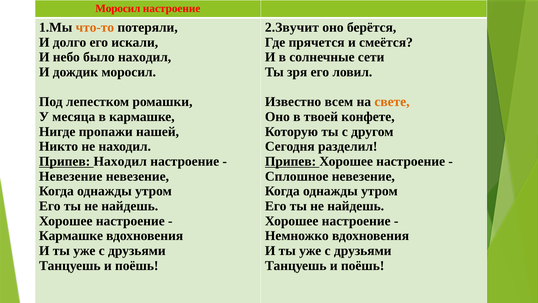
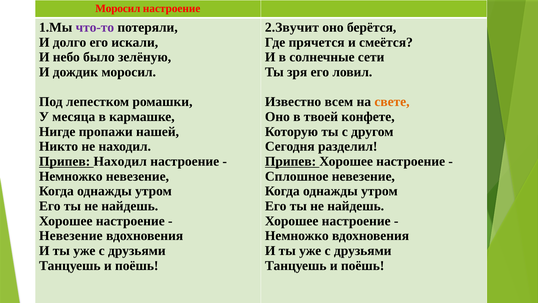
что-то colour: orange -> purple
было находил: находил -> зелёную
Невезение at (71, 176): Невезение -> Немножко
Кармашке at (71, 235): Кармашке -> Невезение
